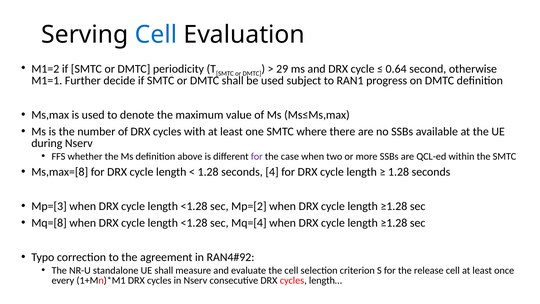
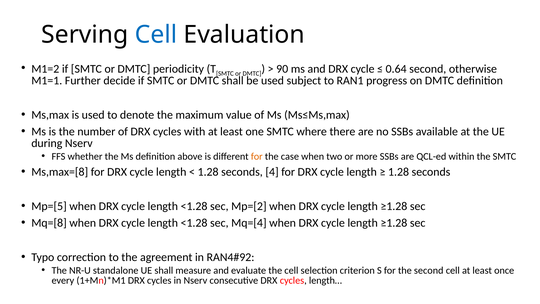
29: 29 -> 90
for at (257, 156) colour: purple -> orange
Mp=[3: Mp=[3 -> Mp=[5
the release: release -> second
